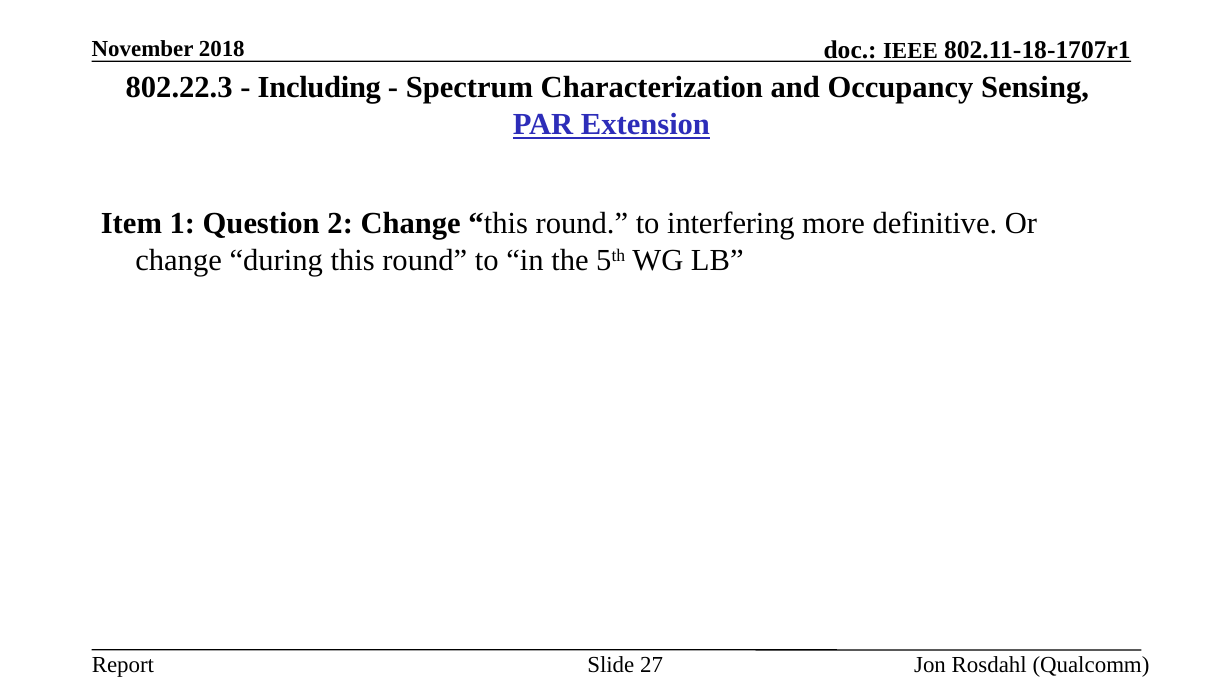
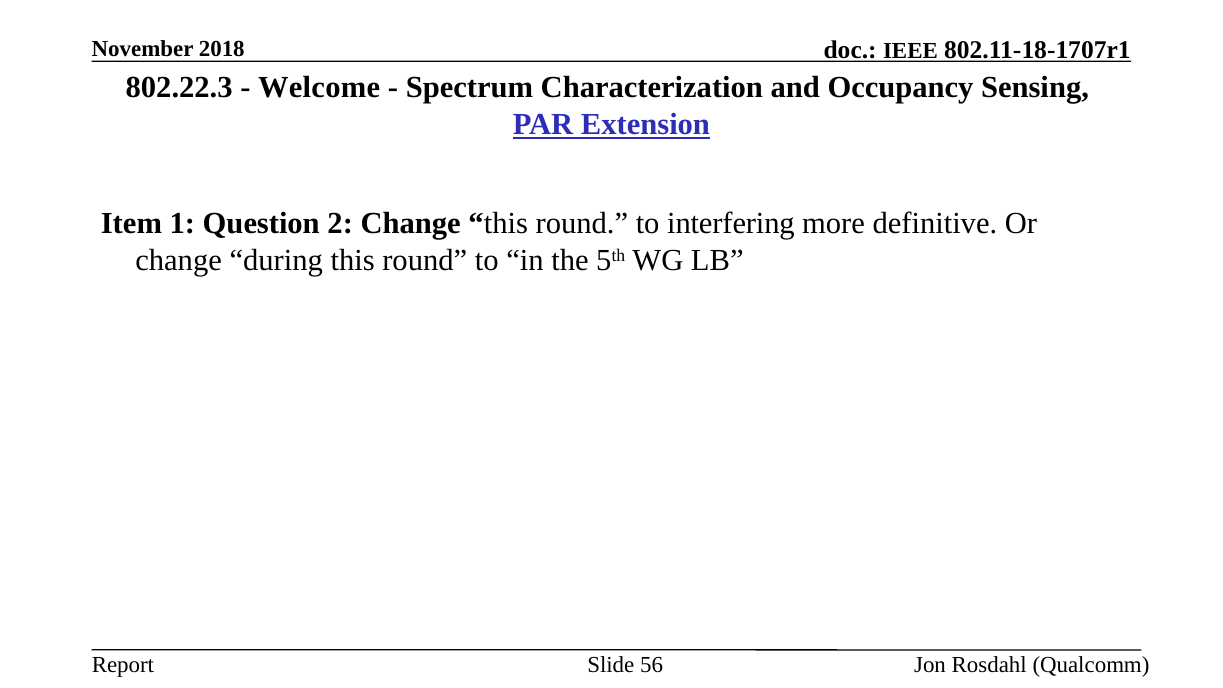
Including: Including -> Welcome
27: 27 -> 56
